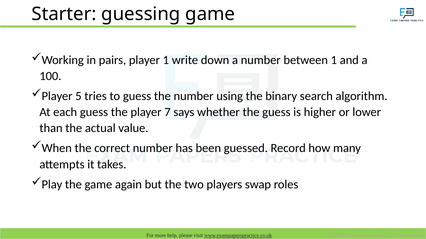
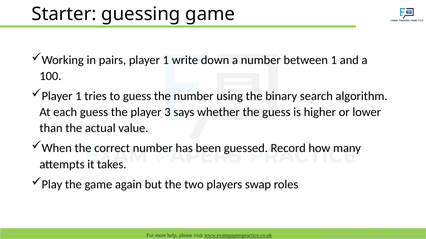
5 at (78, 96): 5 -> 1
7: 7 -> 3
